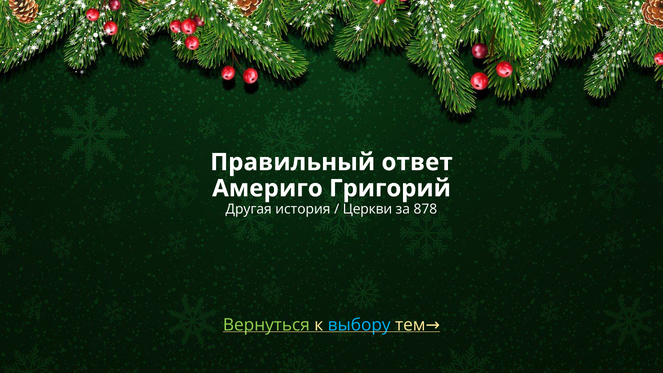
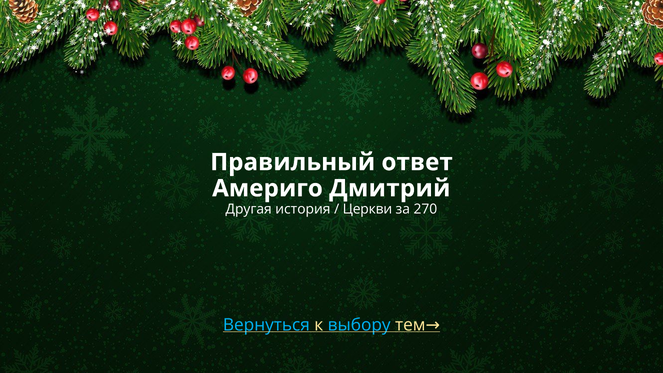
Григорий: Григорий -> Дмитрий
878: 878 -> 270
Вернуться colour: light green -> light blue
